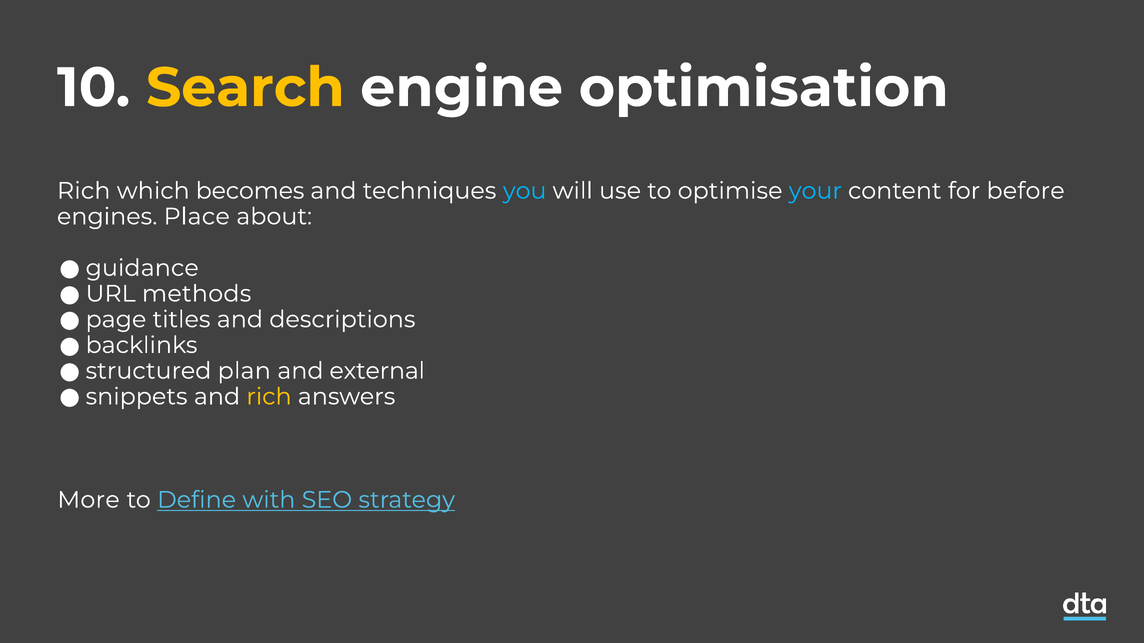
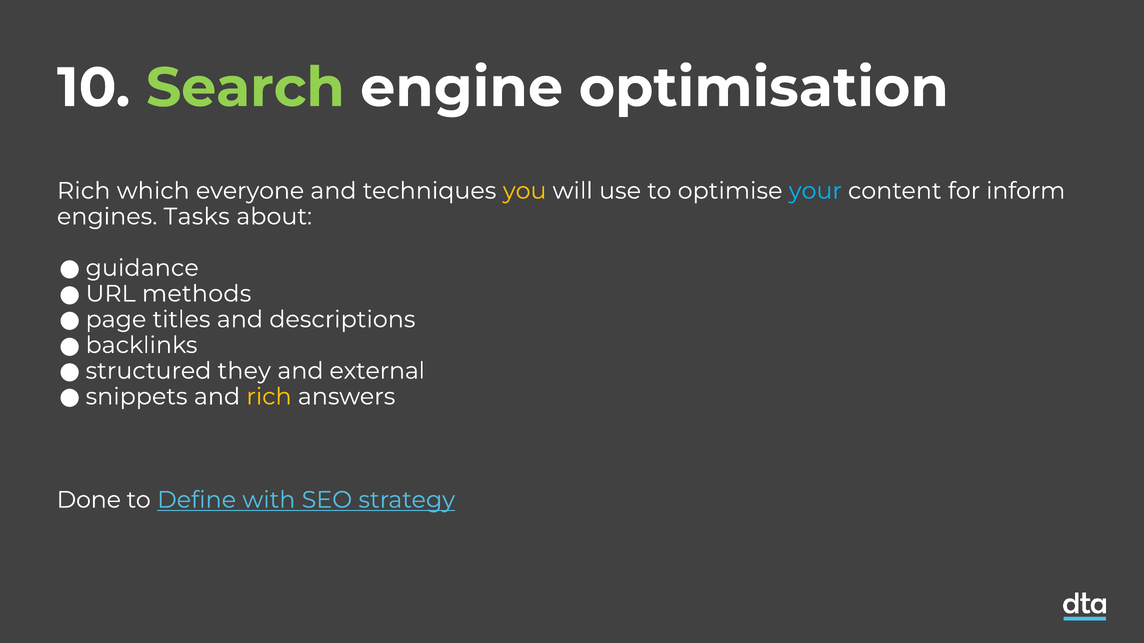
Search colour: yellow -> light green
becomes: becomes -> everyone
you colour: light blue -> yellow
before: before -> inform
Place: Place -> Tasks
plan: plan -> they
More: More -> Done
